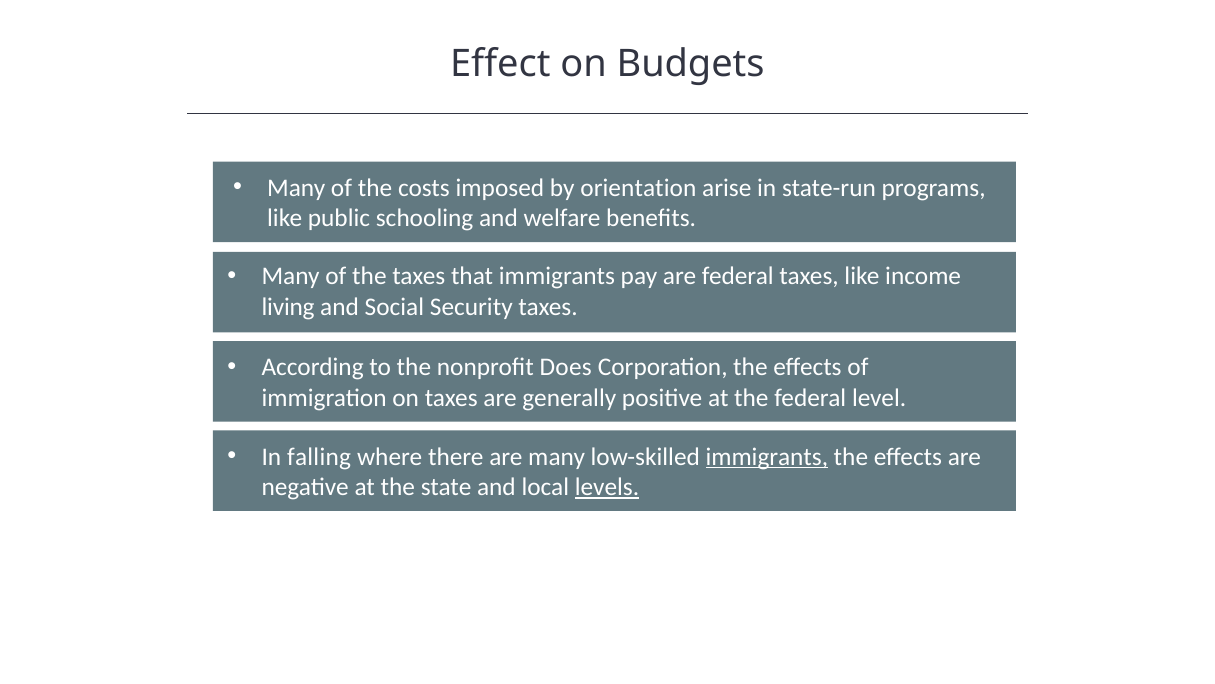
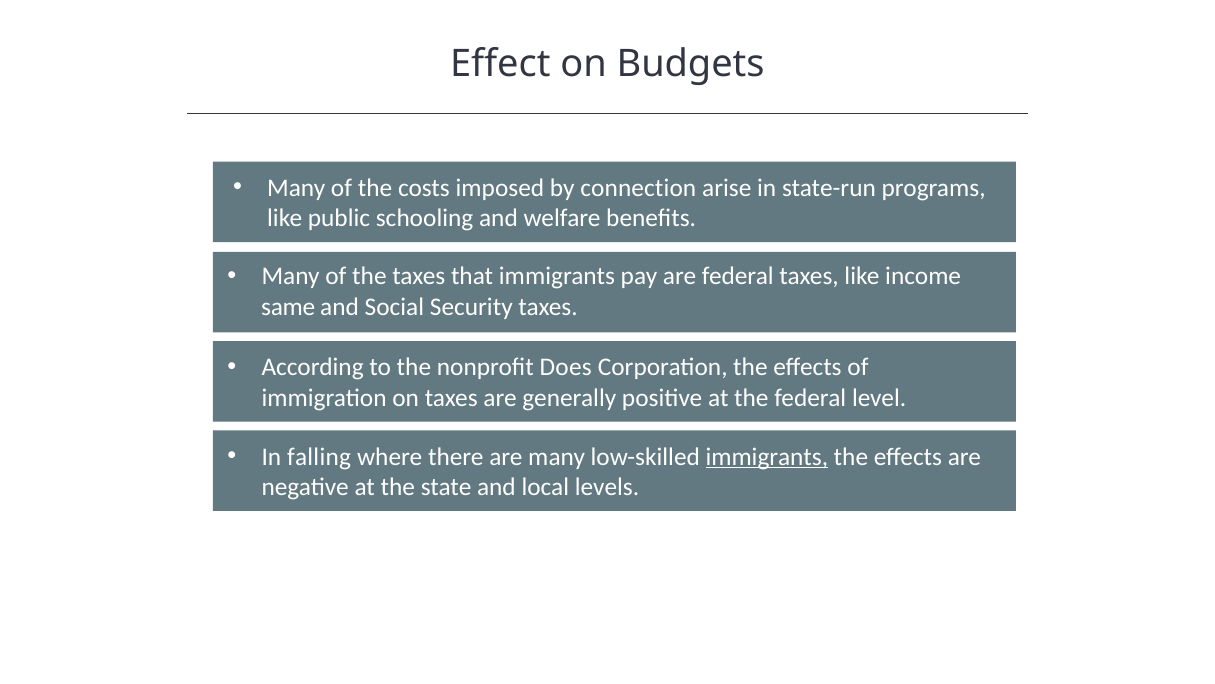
orientation: orientation -> connection
living: living -> same
levels underline: present -> none
